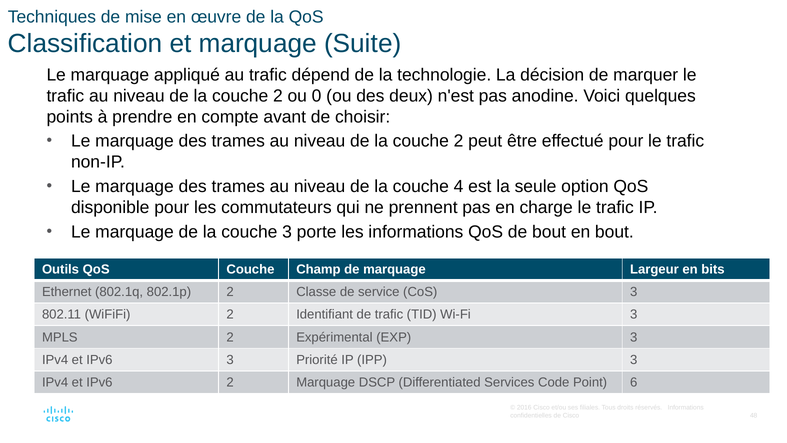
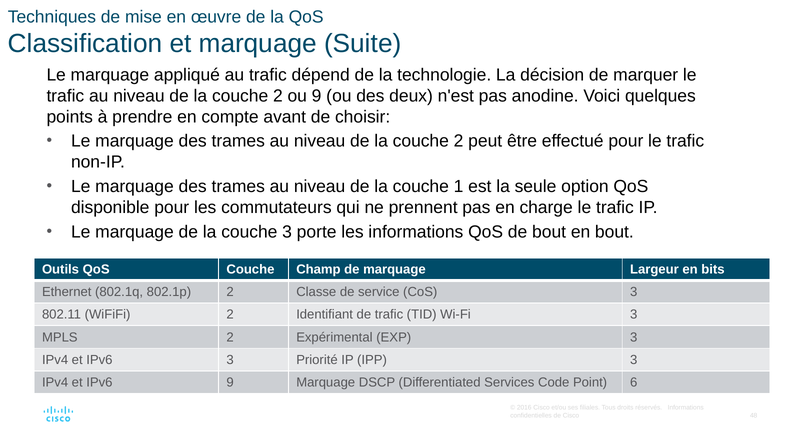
ou 0: 0 -> 9
4: 4 -> 1
IPv6 2: 2 -> 9
